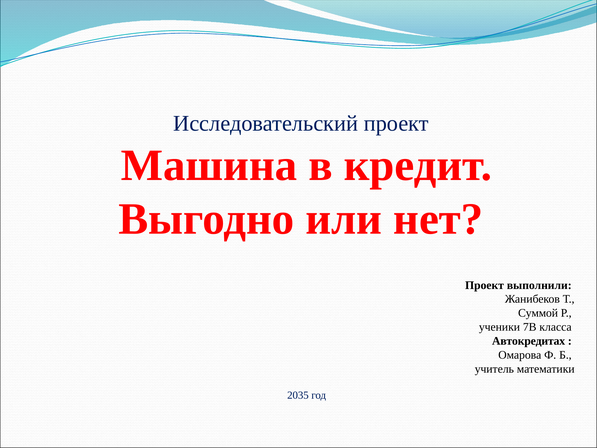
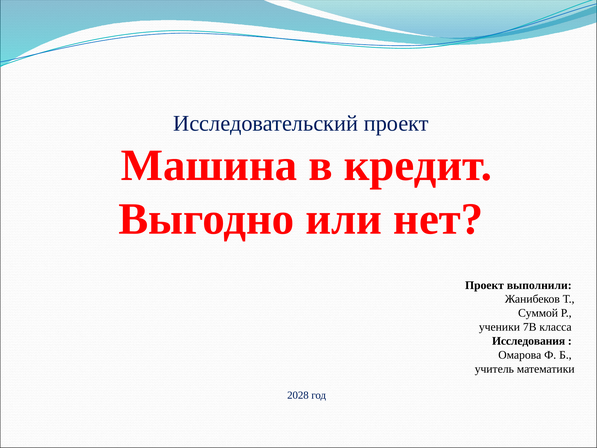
Автокредитах: Автокредитах -> Исследования
2035: 2035 -> 2028
